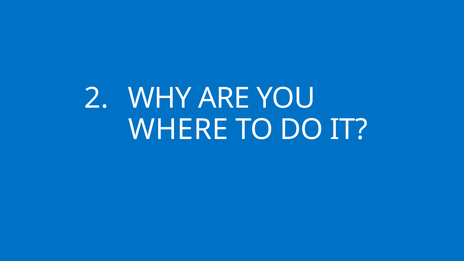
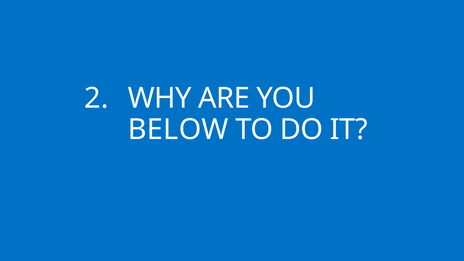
WHERE: WHERE -> BELOW
